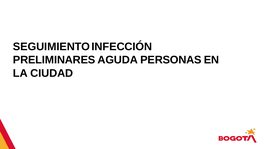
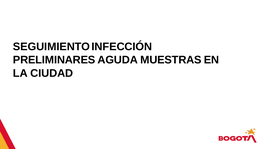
PERSONAS: PERSONAS -> MUESTRAS
